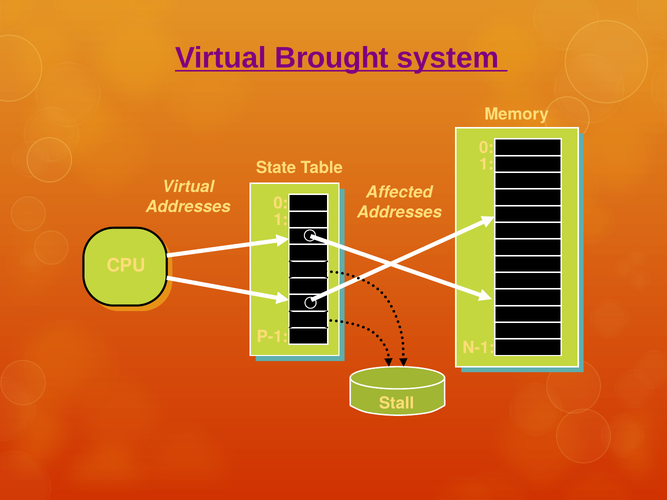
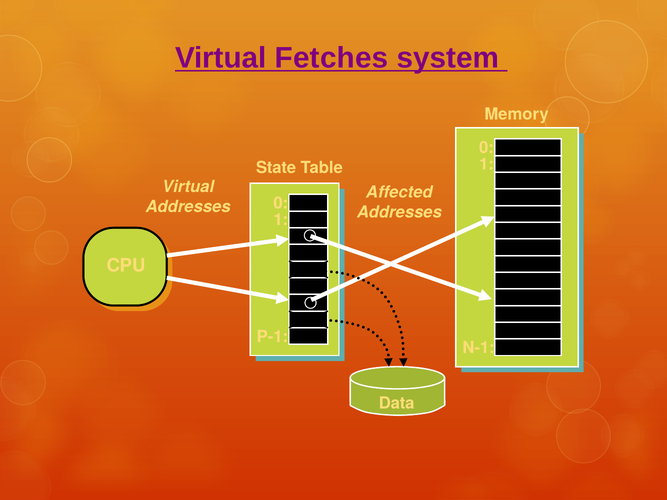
Brought: Brought -> Fetches
Stall: Stall -> Data
